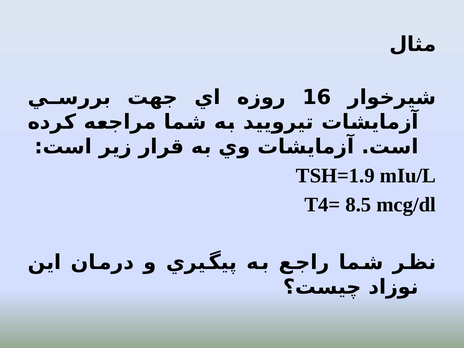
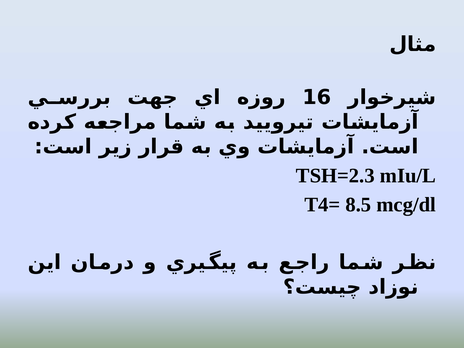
TSH=1.9: TSH=1.9 -> TSH=2.3
